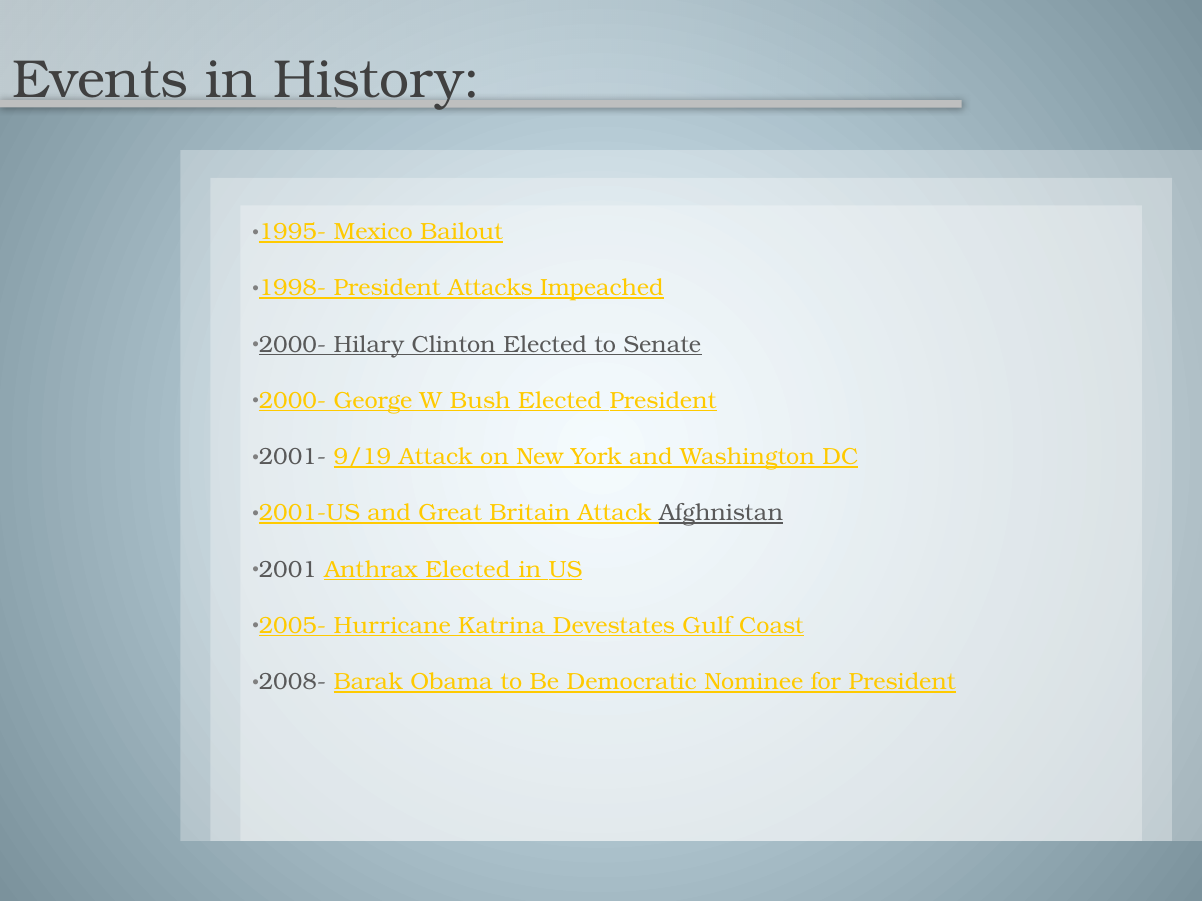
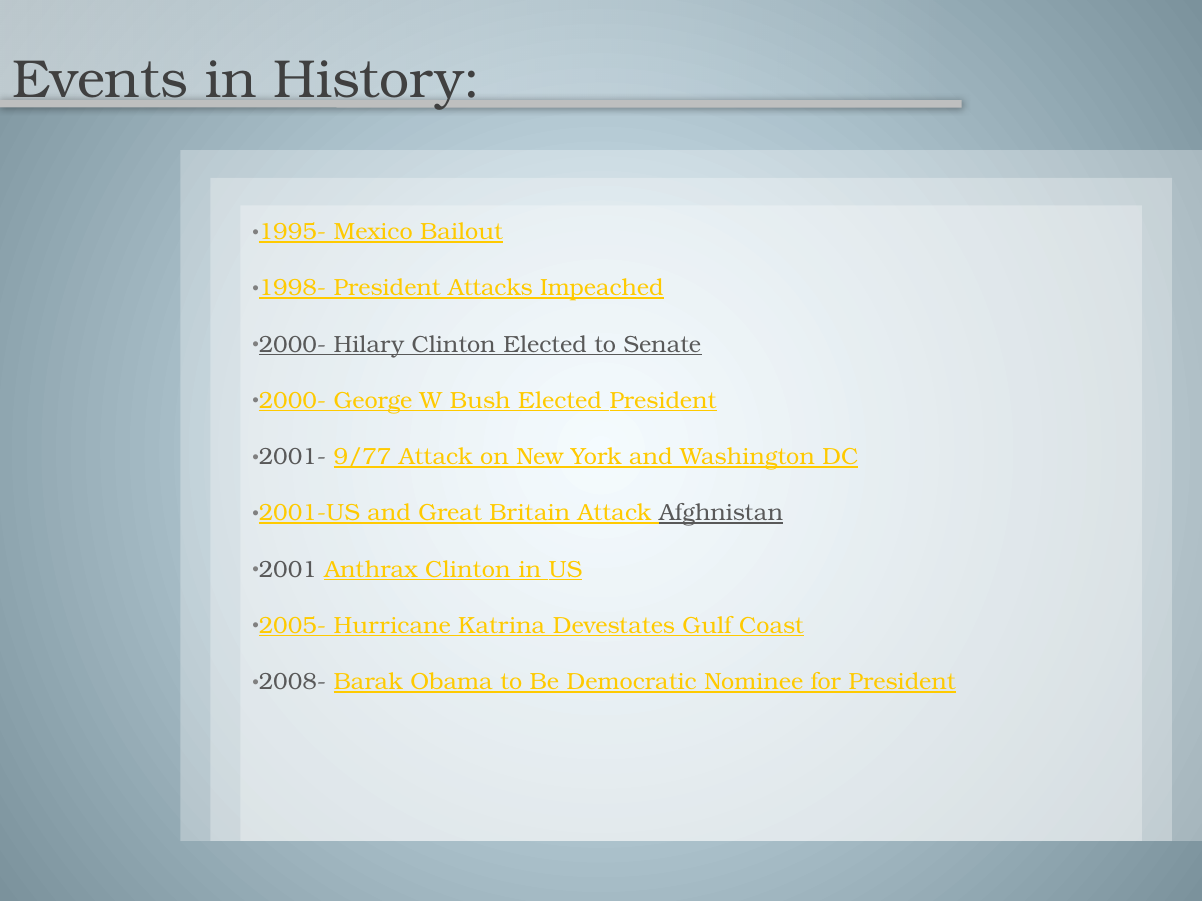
9/19: 9/19 -> 9/77
Anthrax Elected: Elected -> Clinton
